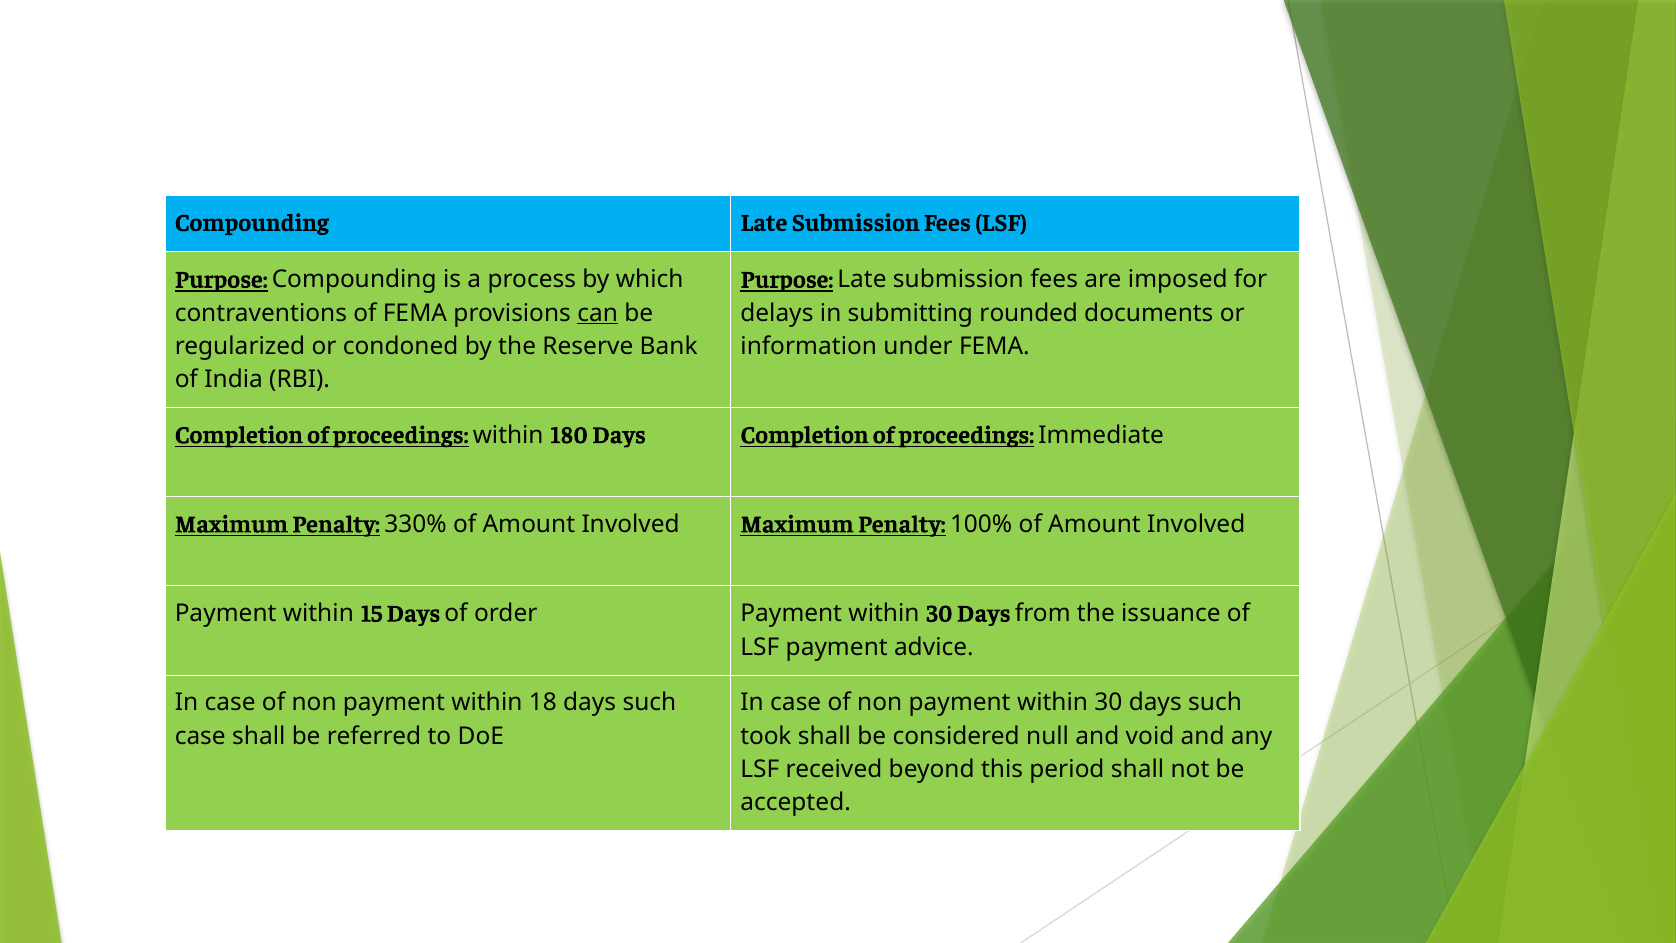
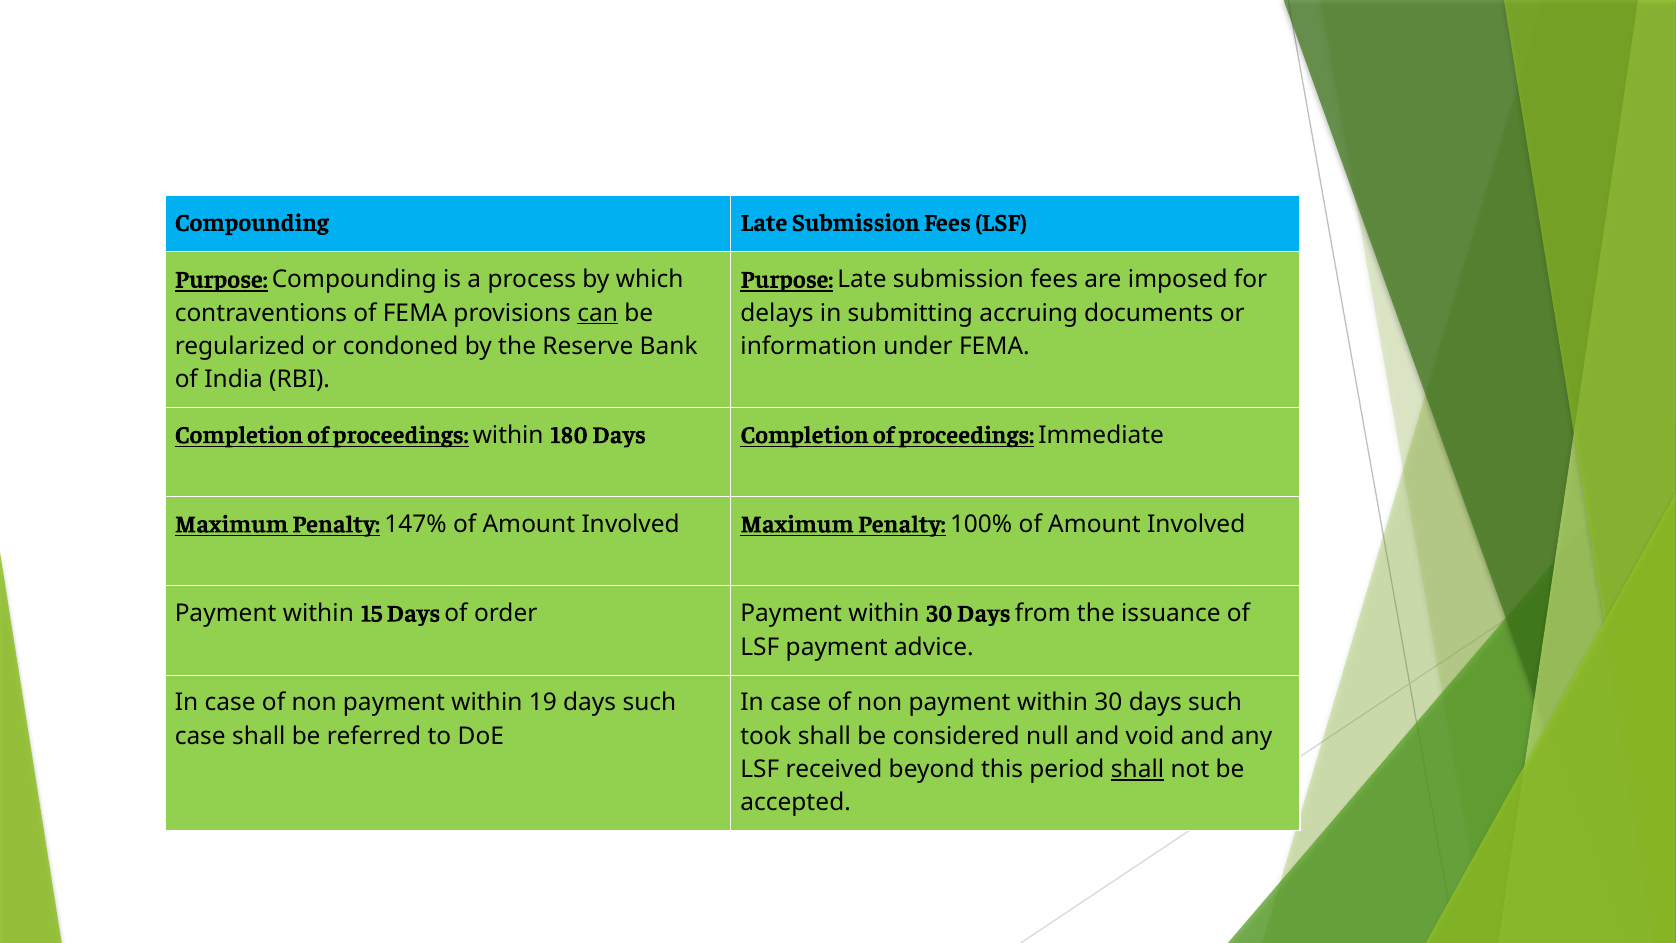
rounded: rounded -> accruing
330%: 330% -> 147%
18: 18 -> 19
shall at (1138, 769) underline: none -> present
